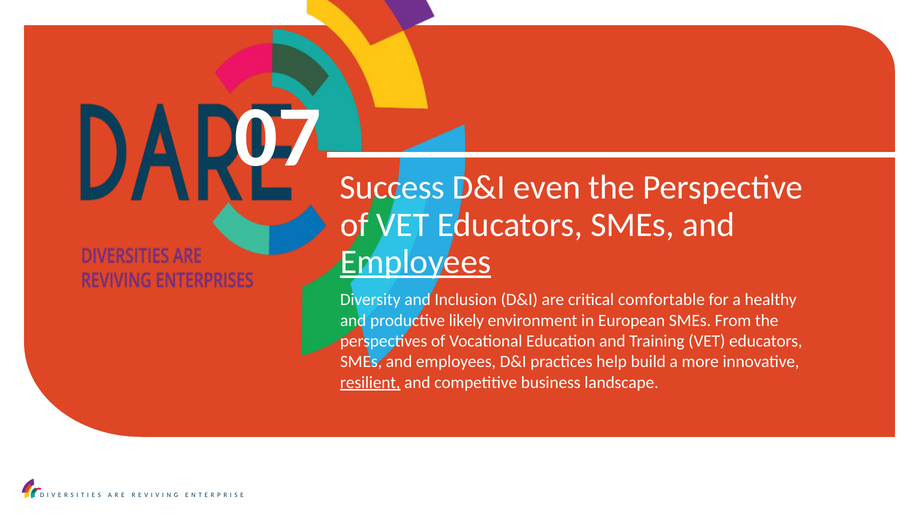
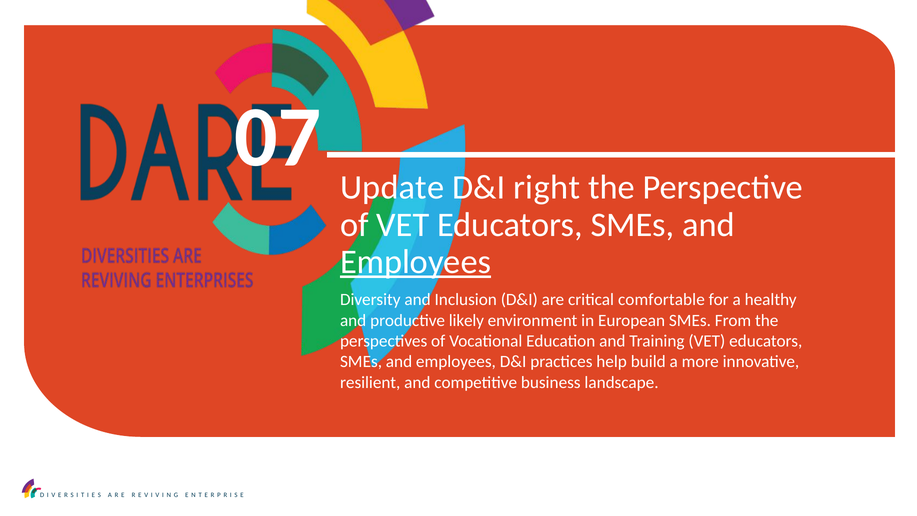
Success: Success -> Update
even: even -> right
resilient underline: present -> none
